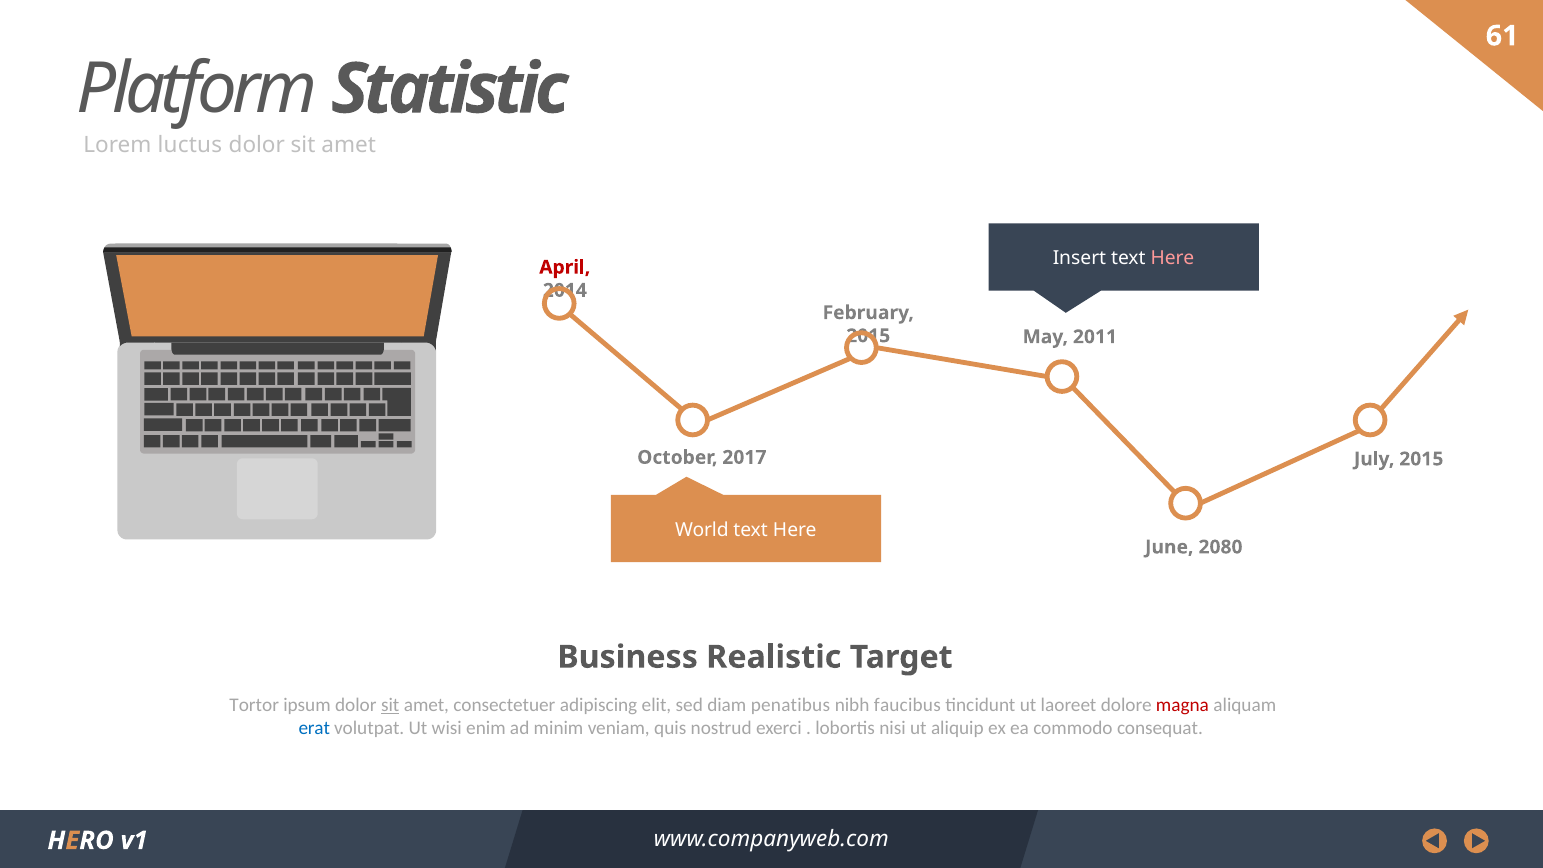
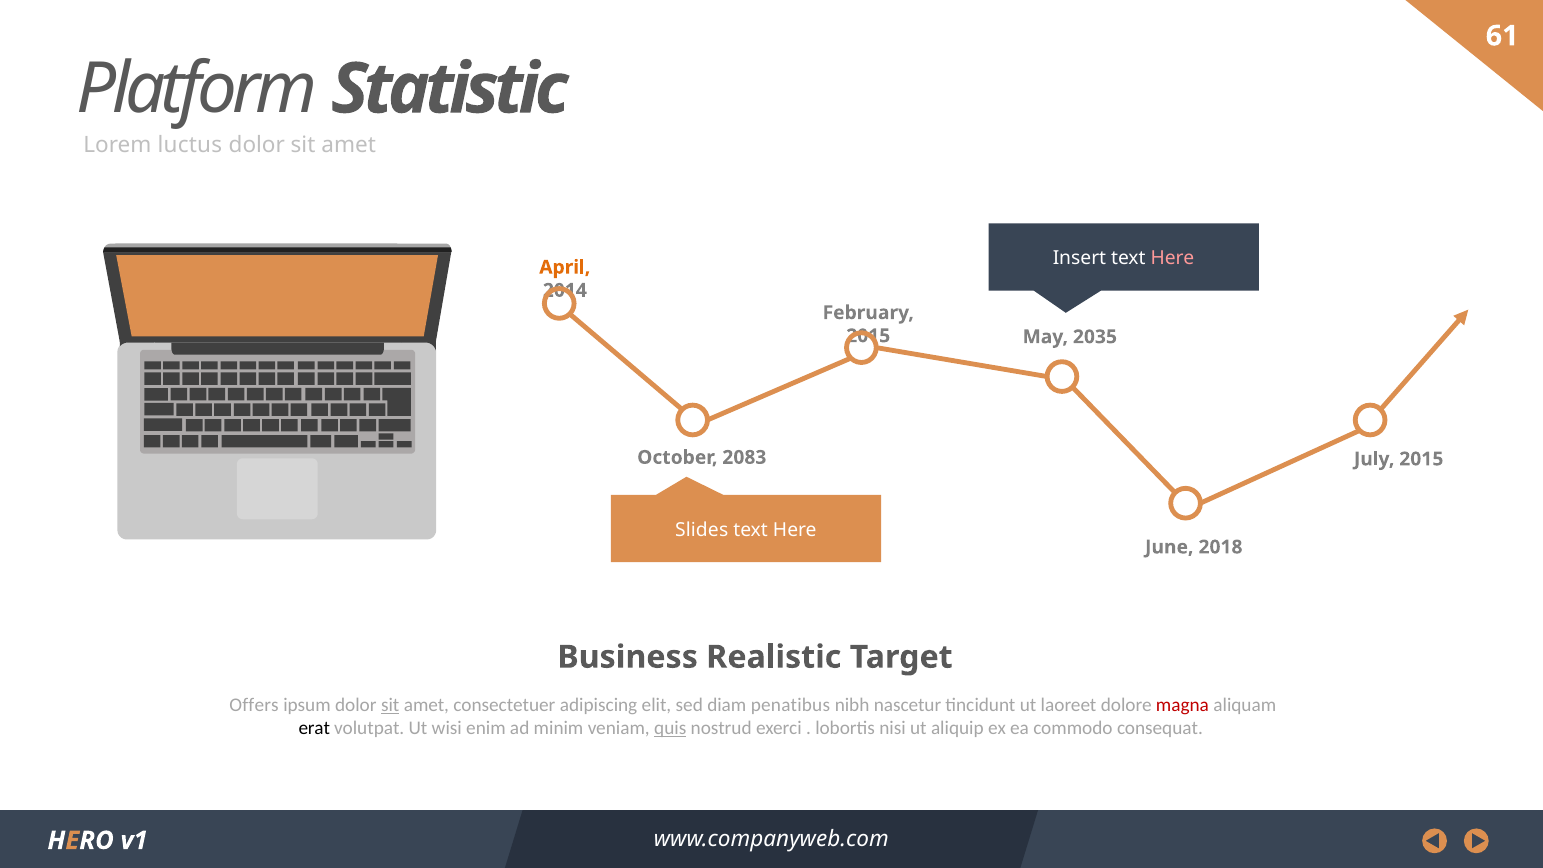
April colour: red -> orange
2011: 2011 -> 2035
2017: 2017 -> 2083
World: World -> Slides
2080: 2080 -> 2018
Tortor: Tortor -> Offers
faucibus: faucibus -> nascetur
erat colour: blue -> black
quis underline: none -> present
